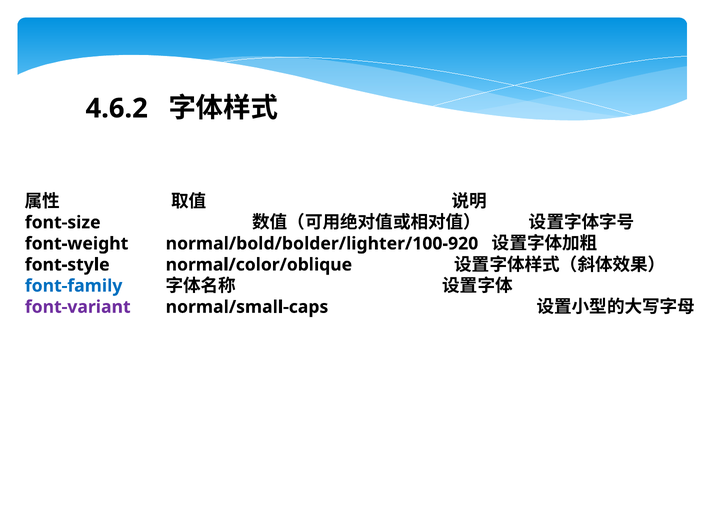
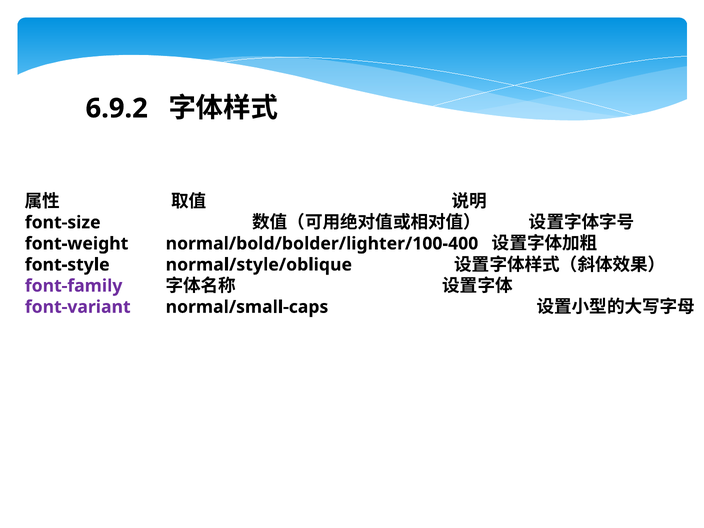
4.6.2: 4.6.2 -> 6.9.2
normal/bold/bolder/lighter/100-920: normal/bold/bolder/lighter/100-920 -> normal/bold/bolder/lighter/100-400
normal/color/oblique: normal/color/oblique -> normal/style/oblique
font-family colour: blue -> purple
